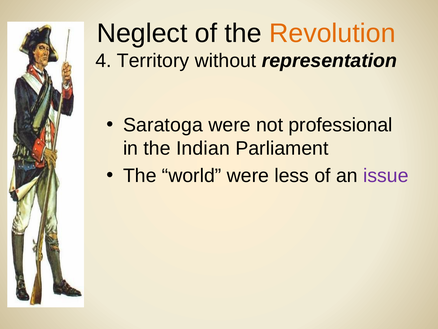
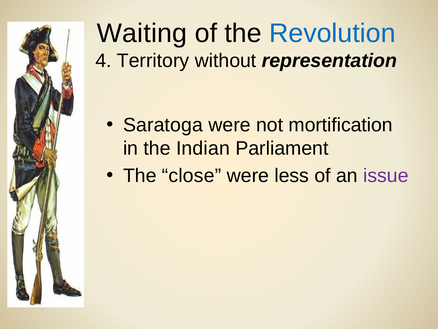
Neglect: Neglect -> Waiting
Revolution colour: orange -> blue
professional: professional -> mortification
world: world -> close
